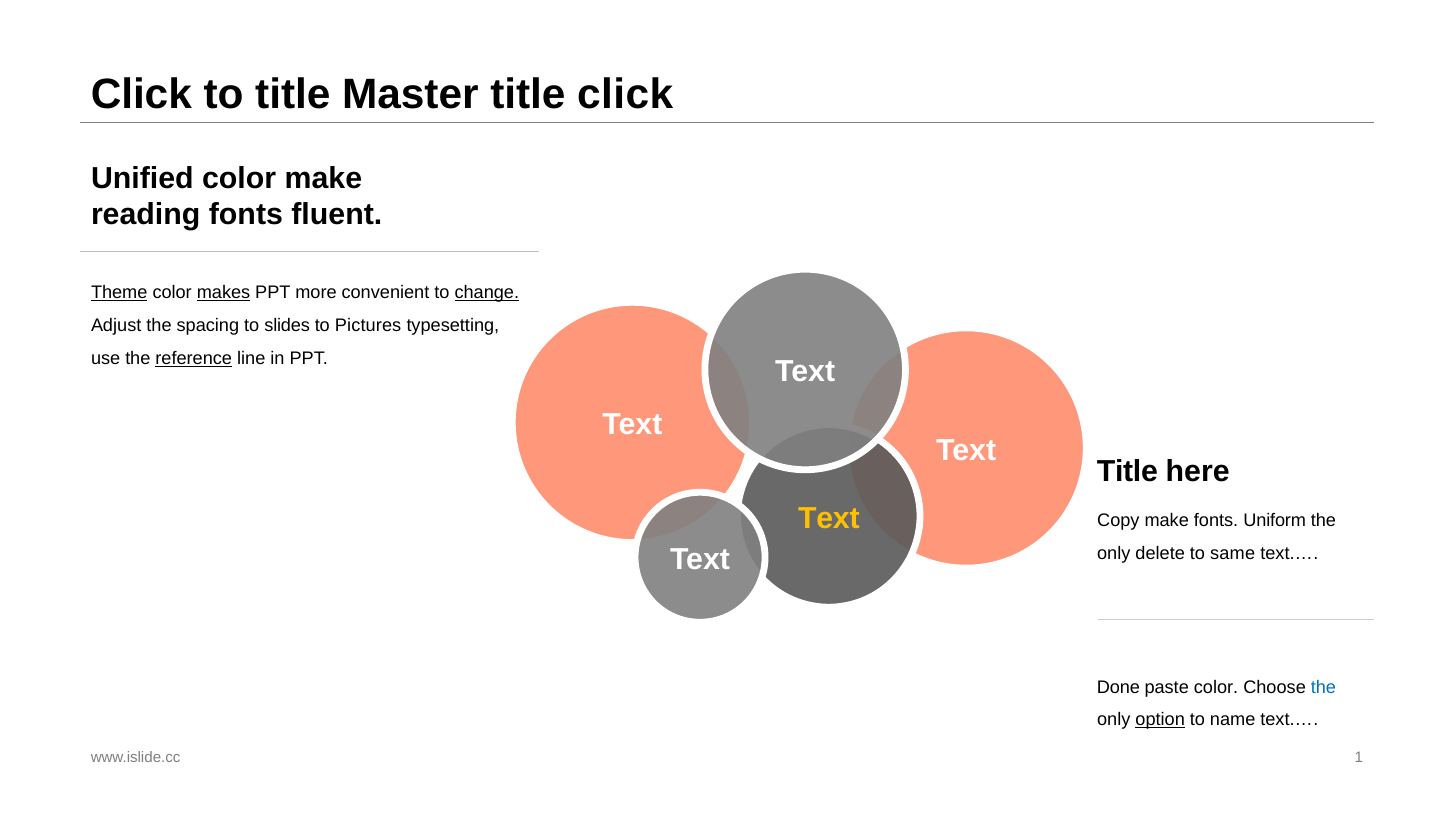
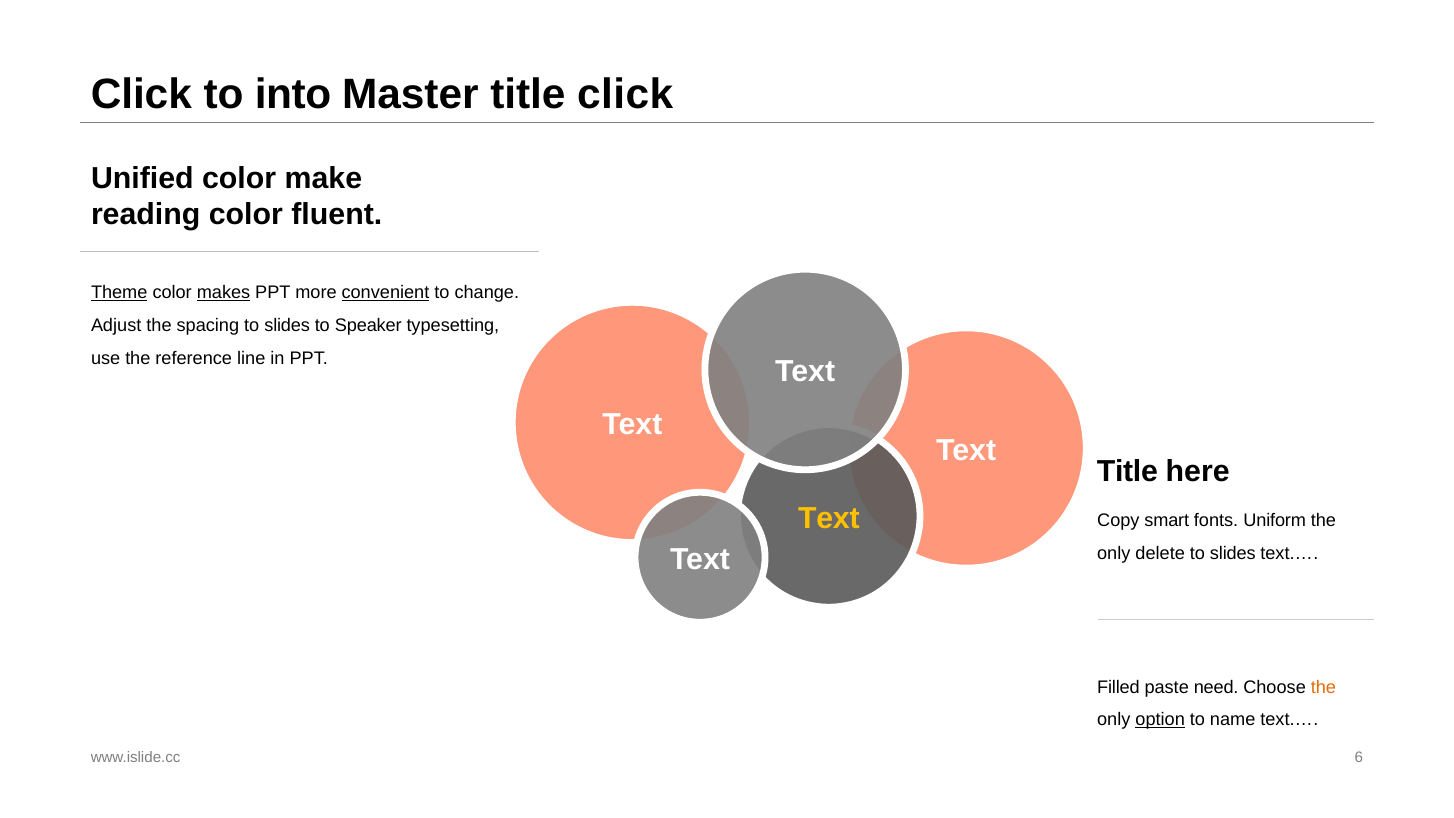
to title: title -> into
reading fonts: fonts -> color
convenient underline: none -> present
change underline: present -> none
Pictures: Pictures -> Speaker
reference underline: present -> none
Copy make: make -> smart
same at (1233, 554): same -> slides
Done: Done -> Filled
paste color: color -> need
the at (1323, 687) colour: blue -> orange
1: 1 -> 6
